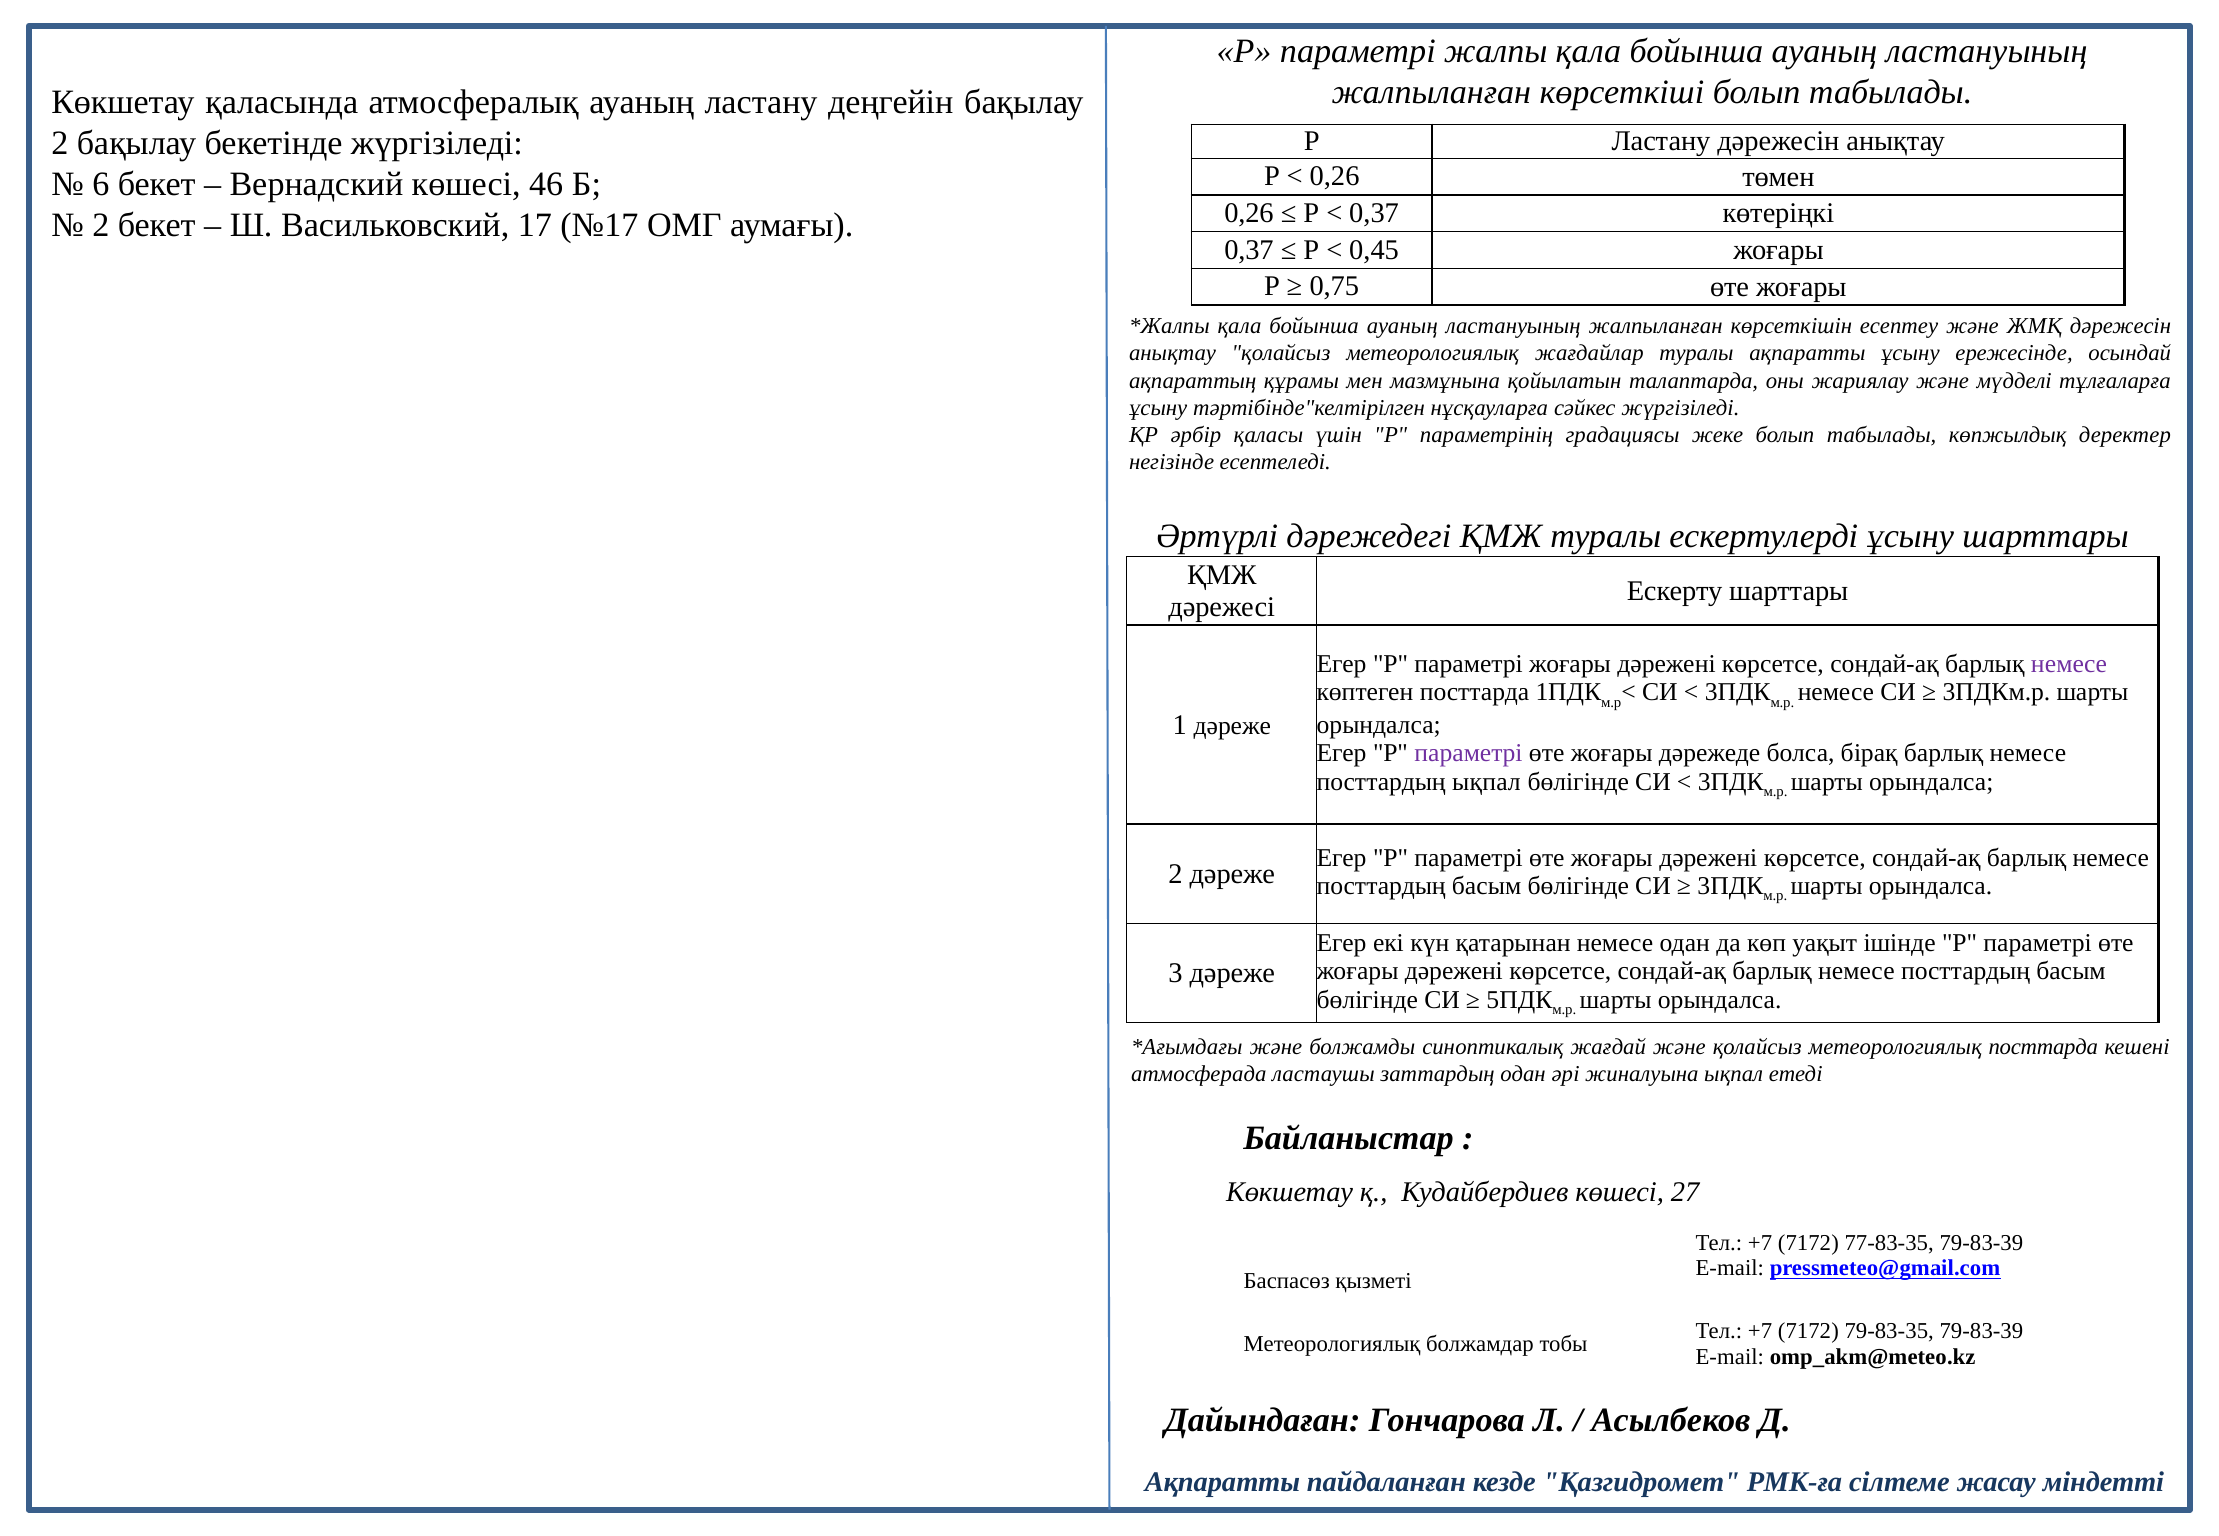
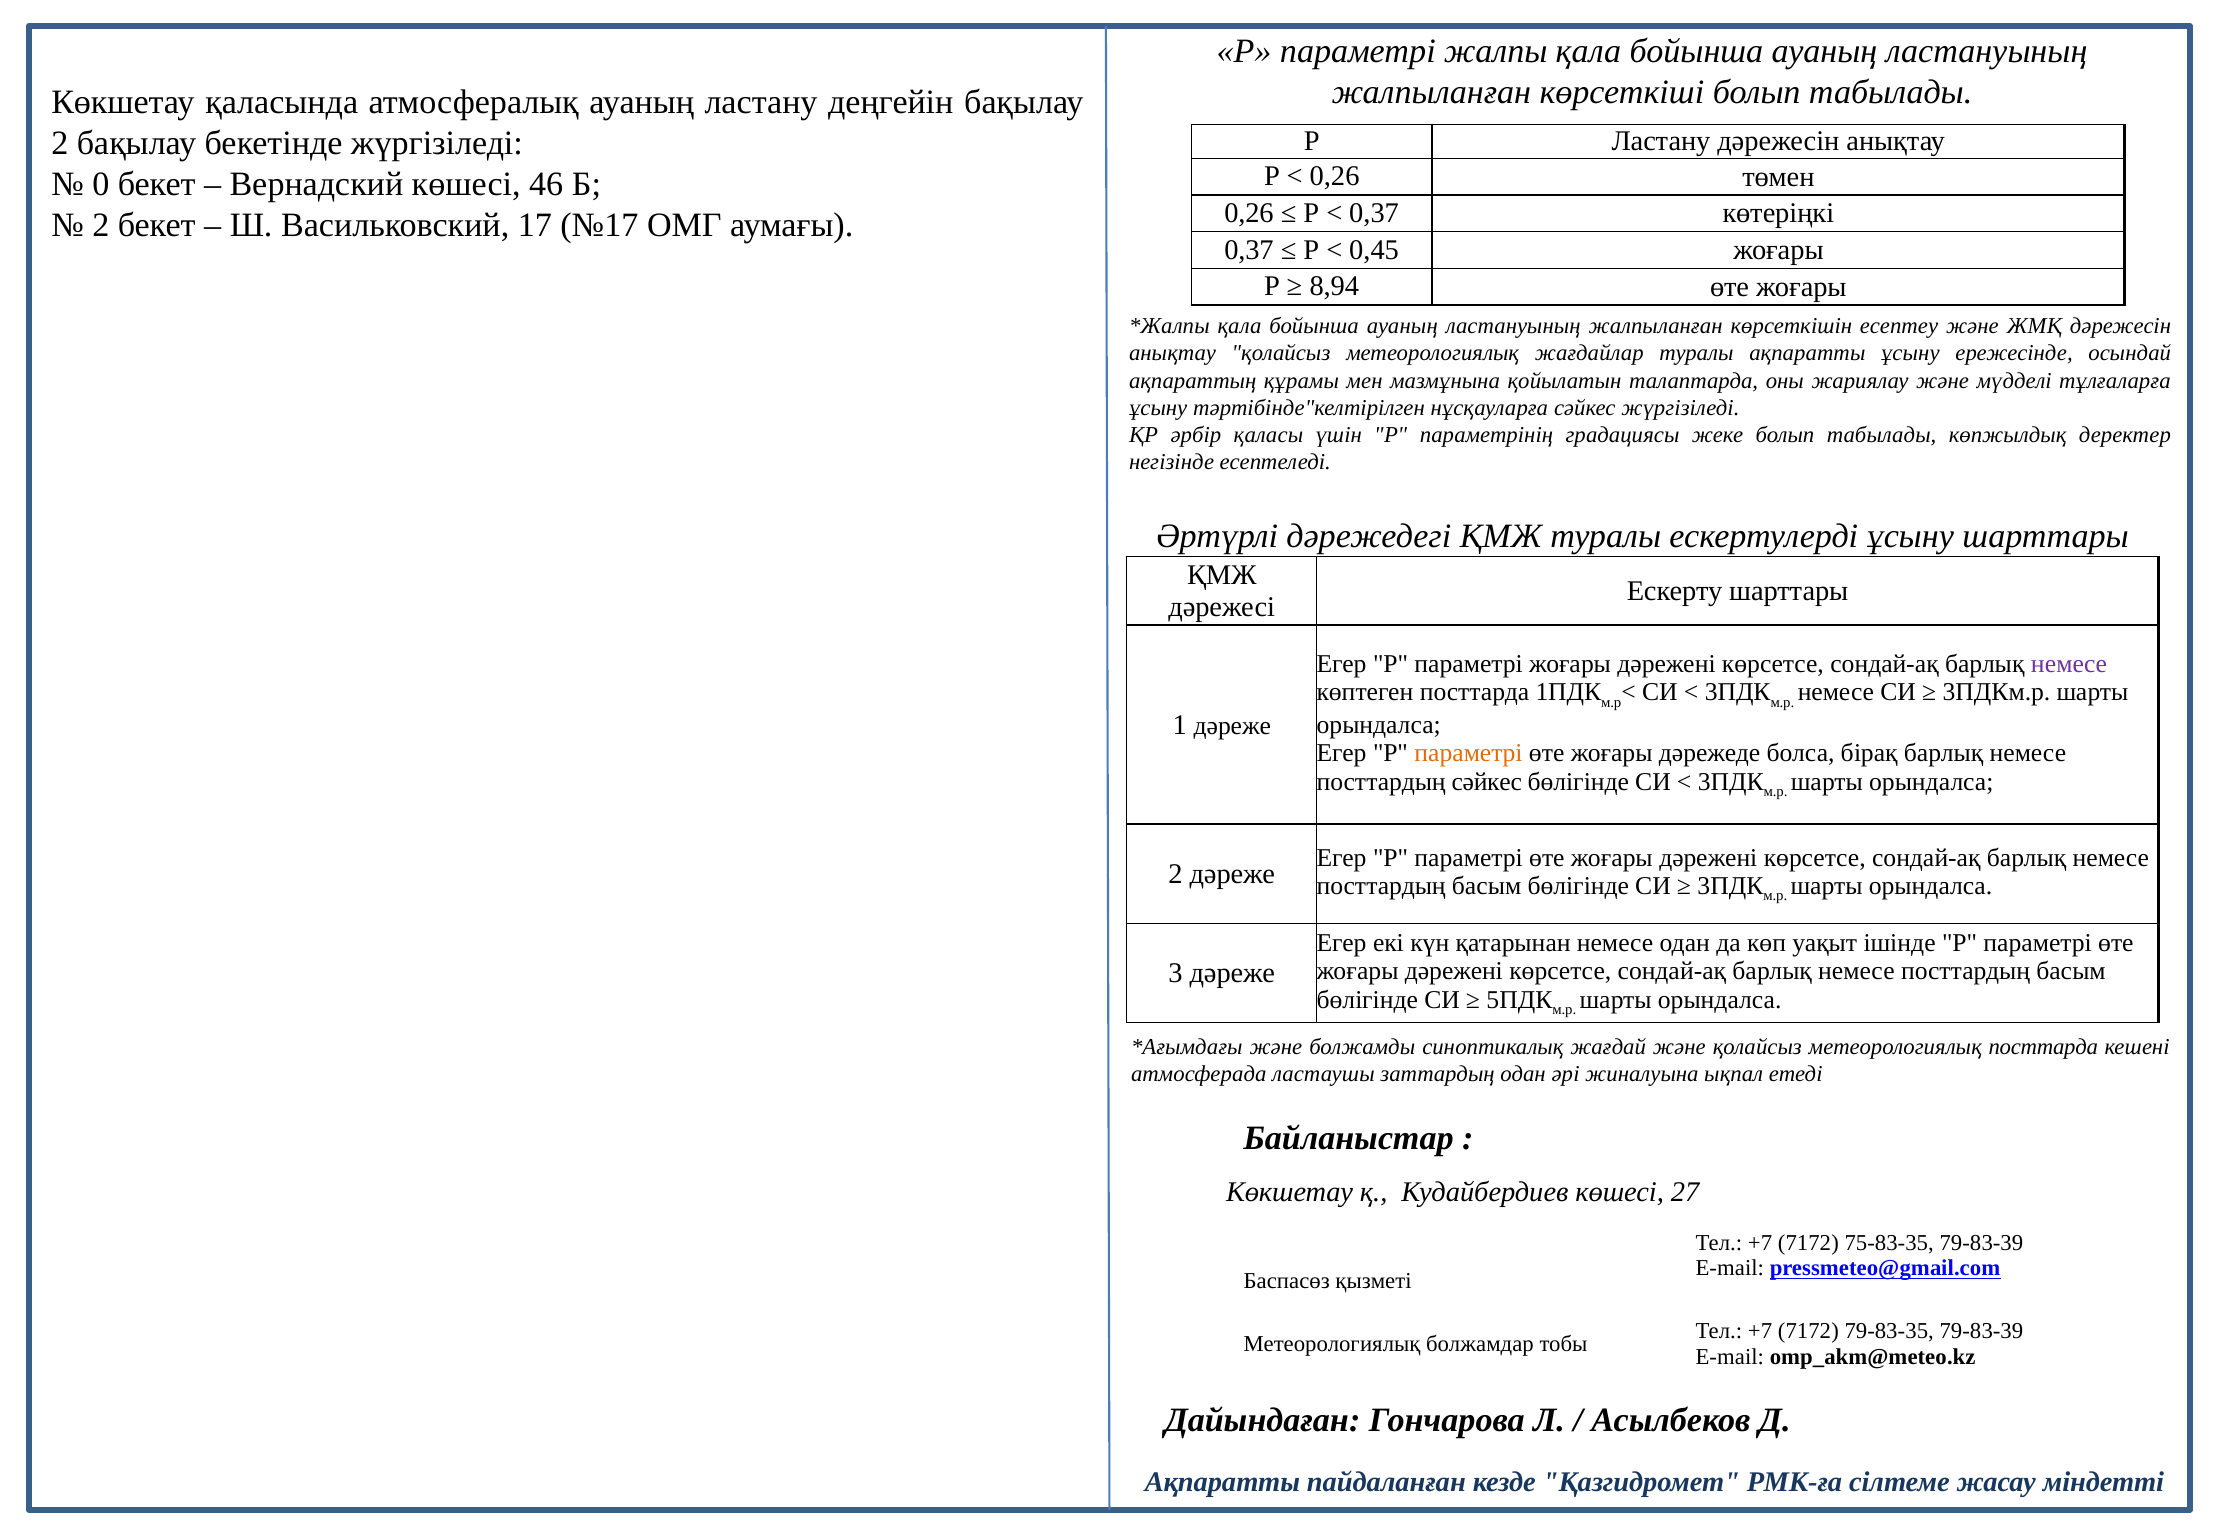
6: 6 -> 0
0,75: 0,75 -> 8,94
параметрі at (1468, 753) colour: purple -> orange
посттардың ықпал: ықпал -> сәйкес
77-83-35: 77-83-35 -> 75-83-35
